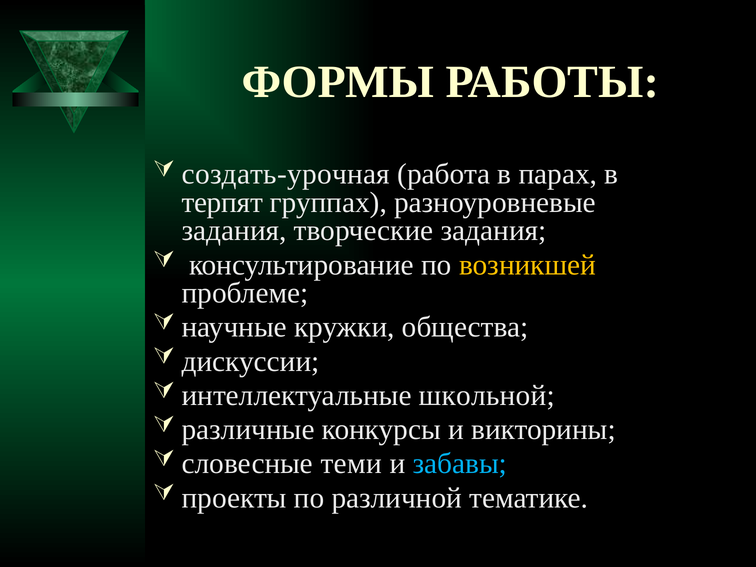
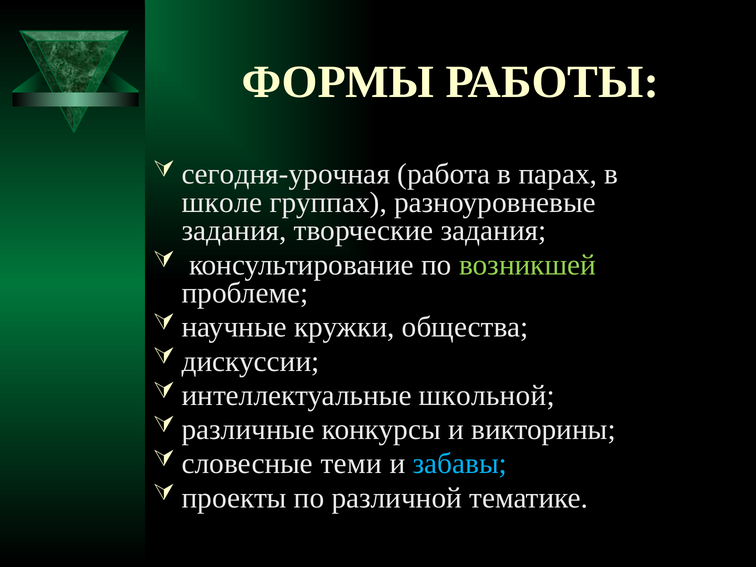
создать-урочная: создать-урочная -> сегодня-урочная
терпят: терпят -> школе
возникшей colour: yellow -> light green
